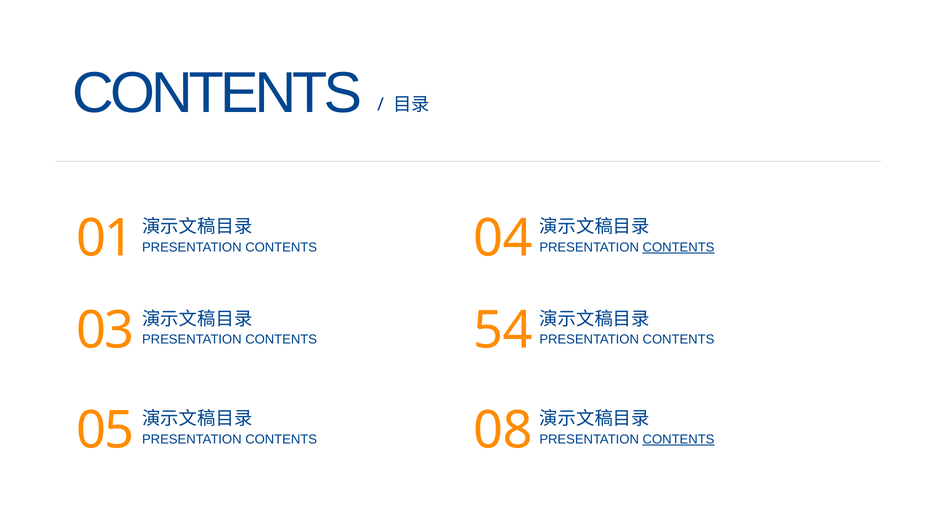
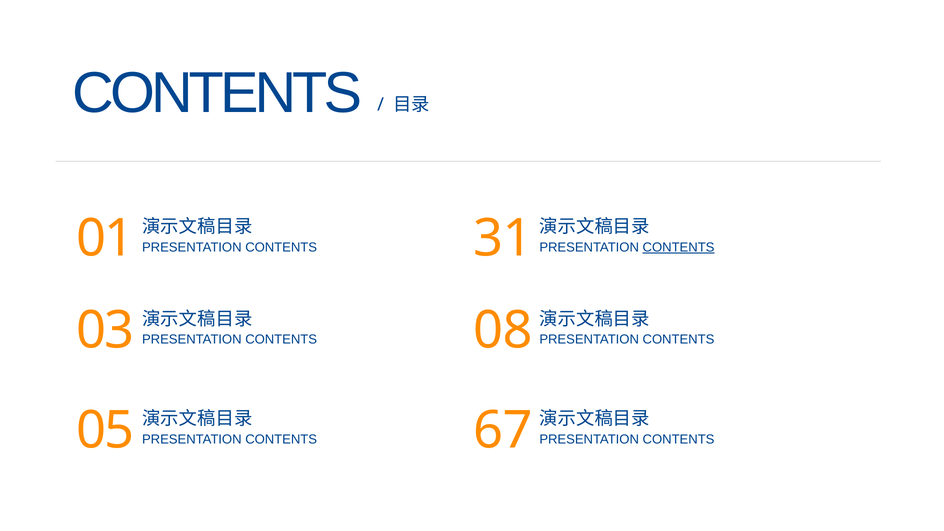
04: 04 -> 31
54: 54 -> 08
08: 08 -> 67
CONTENTS at (679, 439) underline: present -> none
